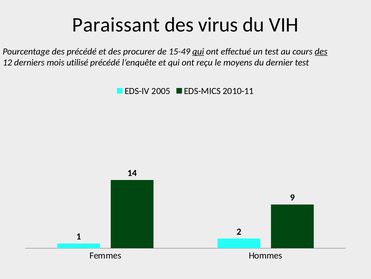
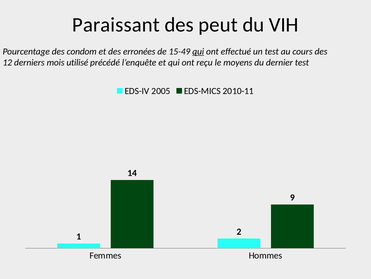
virus: virus -> peut
des précédé: précédé -> condom
procurer: procurer -> erronées
des at (321, 51) underline: present -> none
